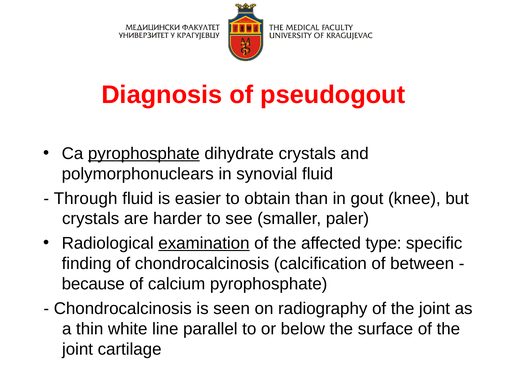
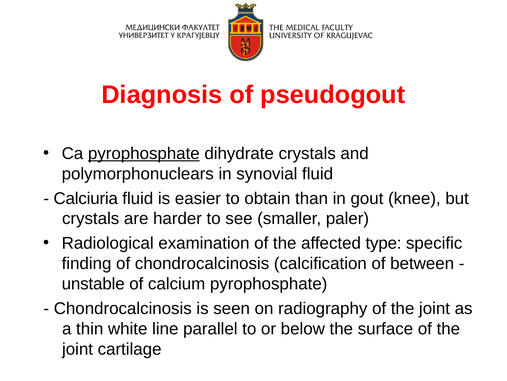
Through: Through -> Calciuria
examination underline: present -> none
because: because -> unstable
